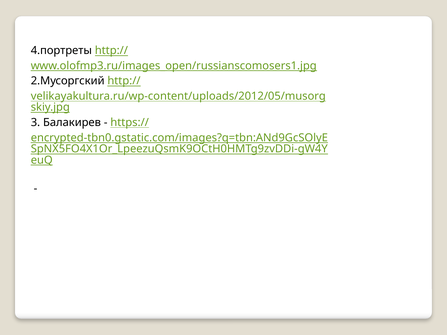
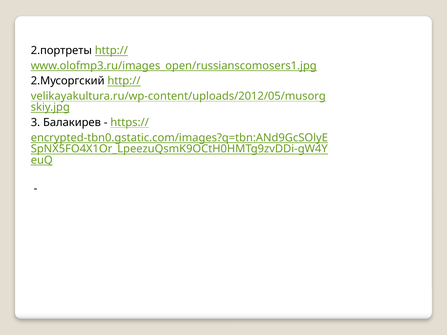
4.портреты: 4.портреты -> 2.портреты
